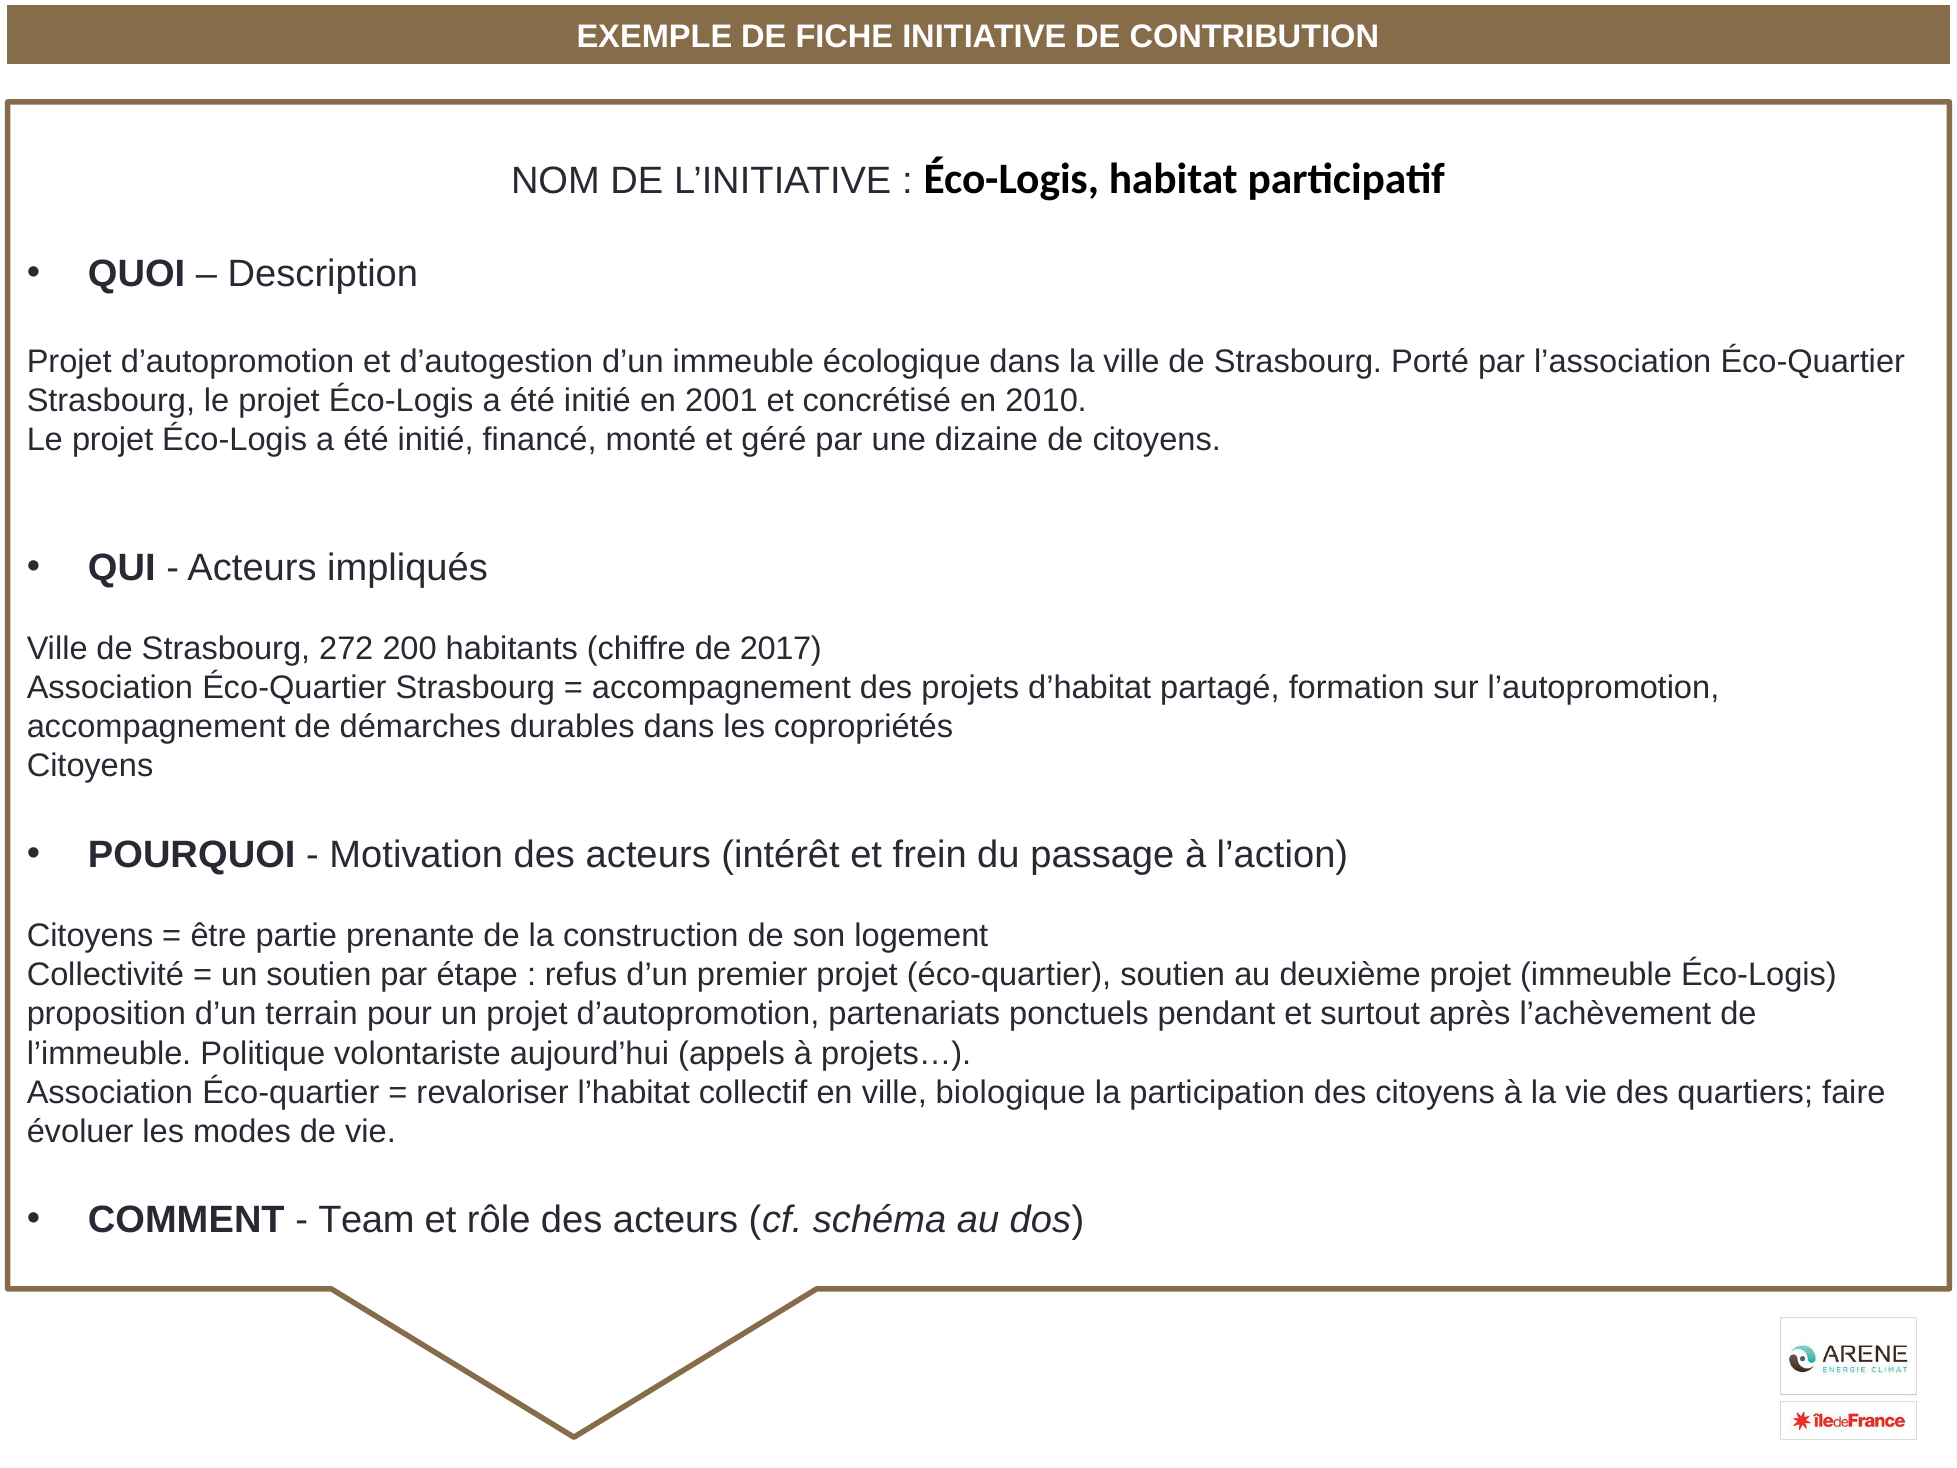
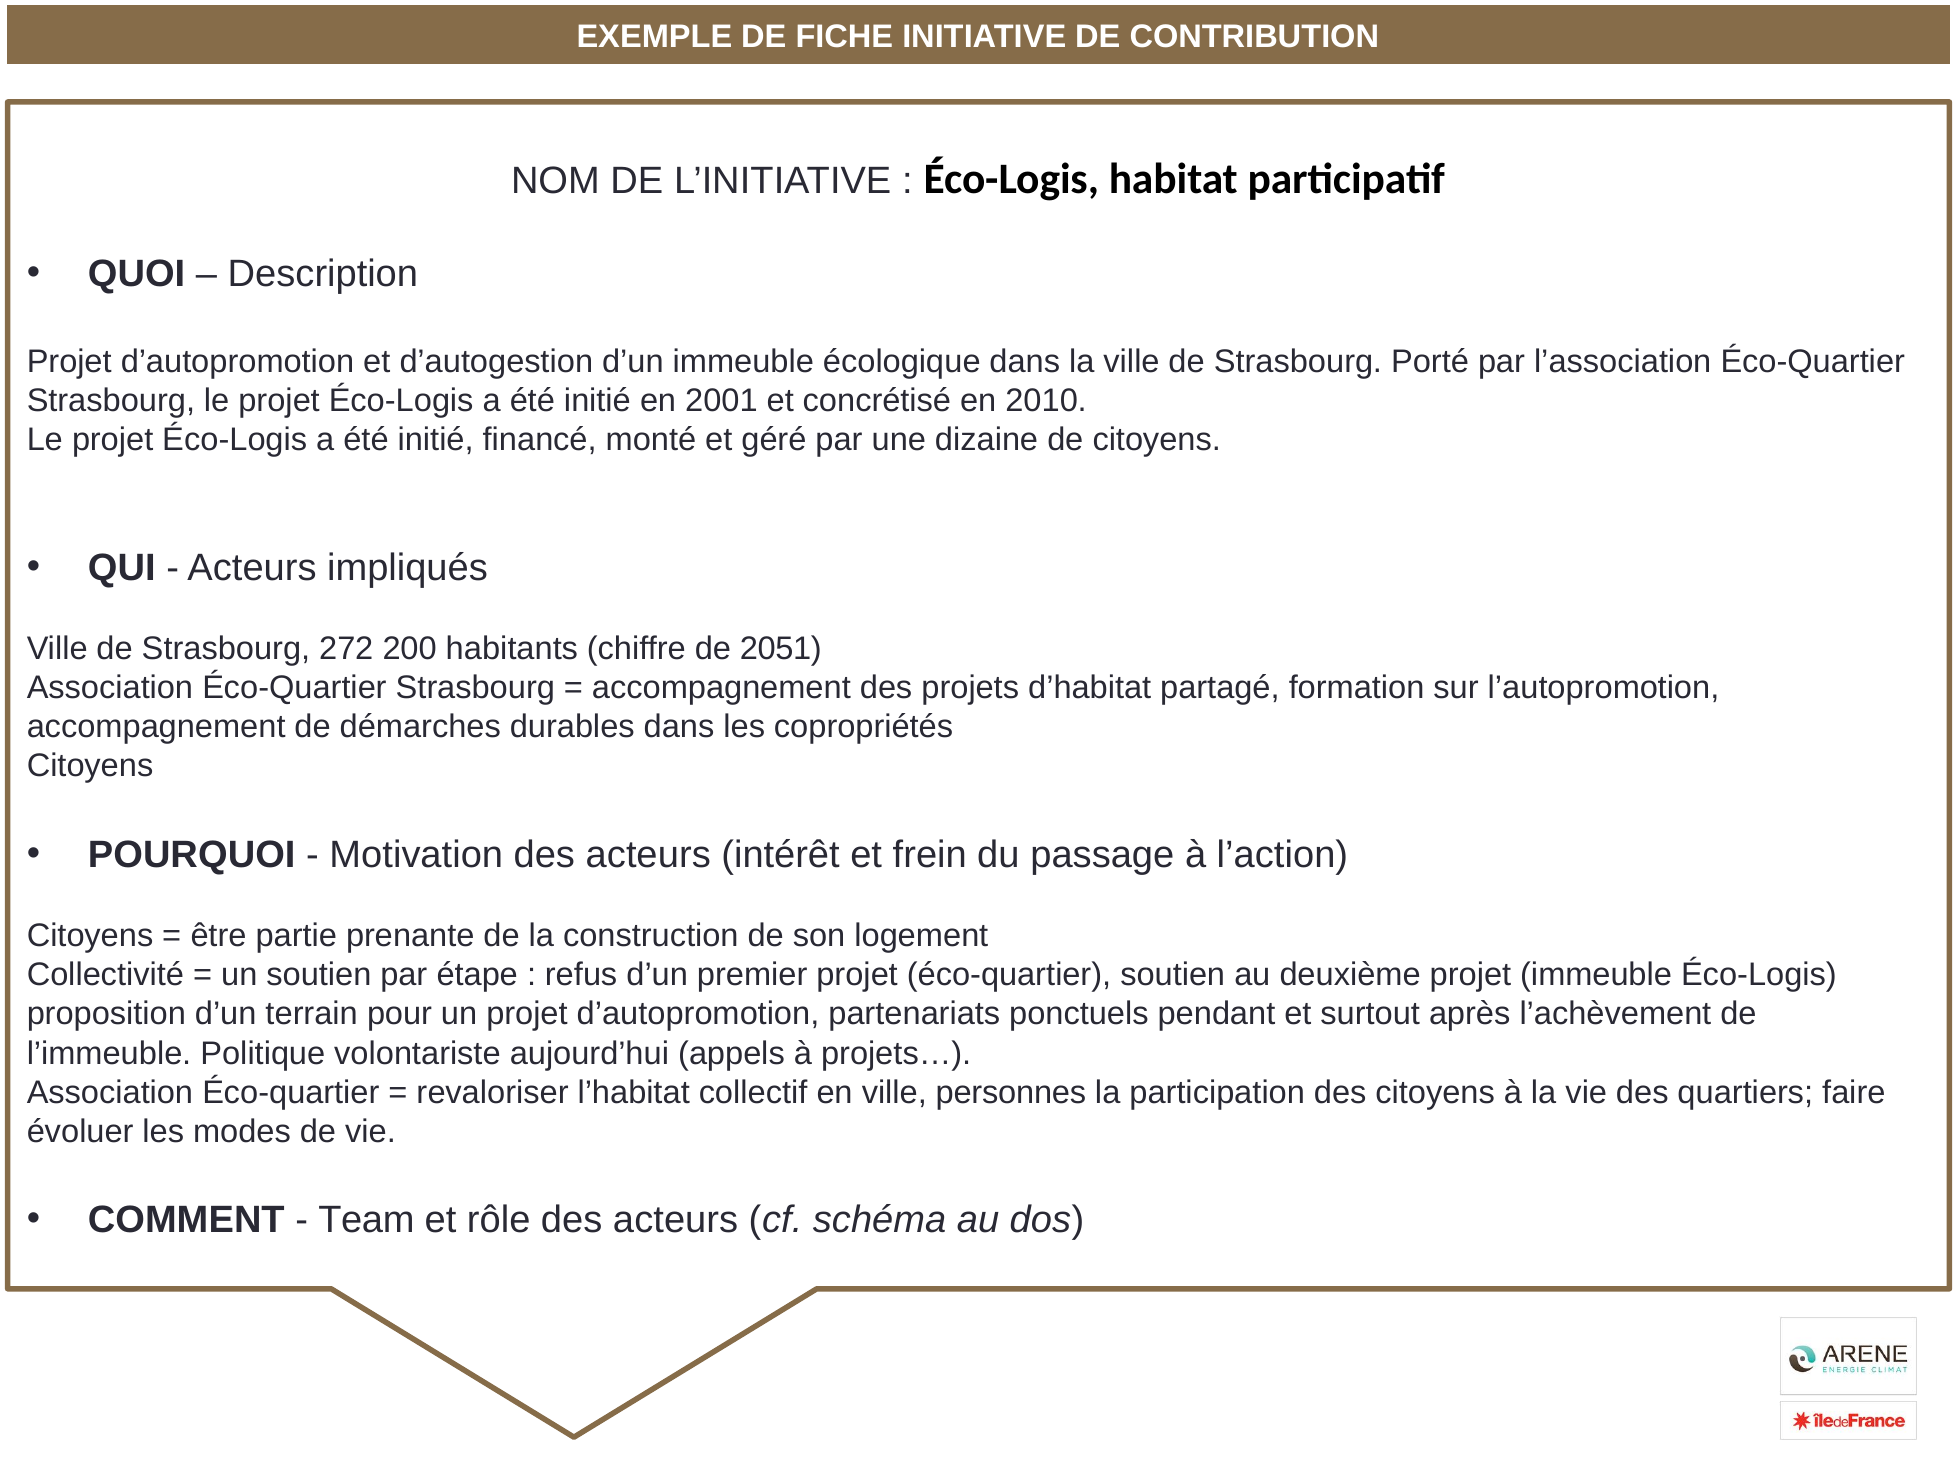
2017: 2017 -> 2051
biologique: biologique -> personnes
